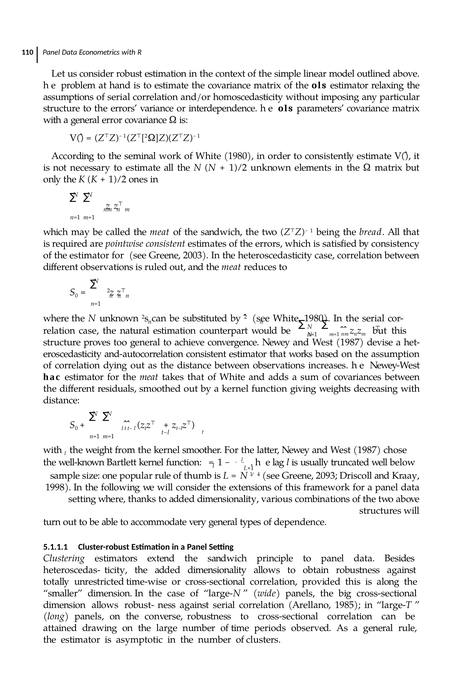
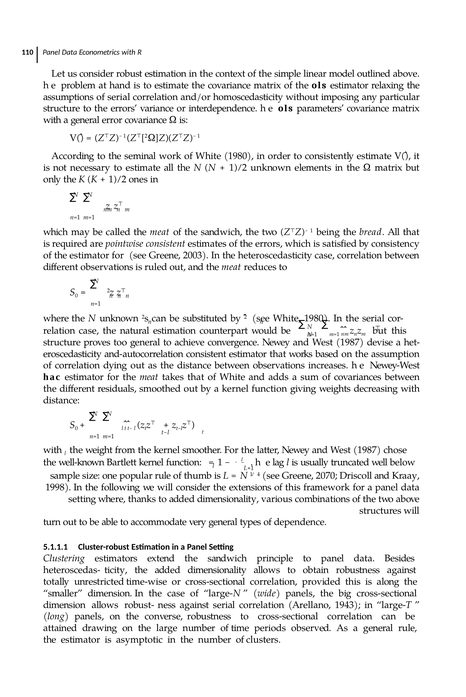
2093: 2093 -> 2070
1985: 1985 -> 1943
